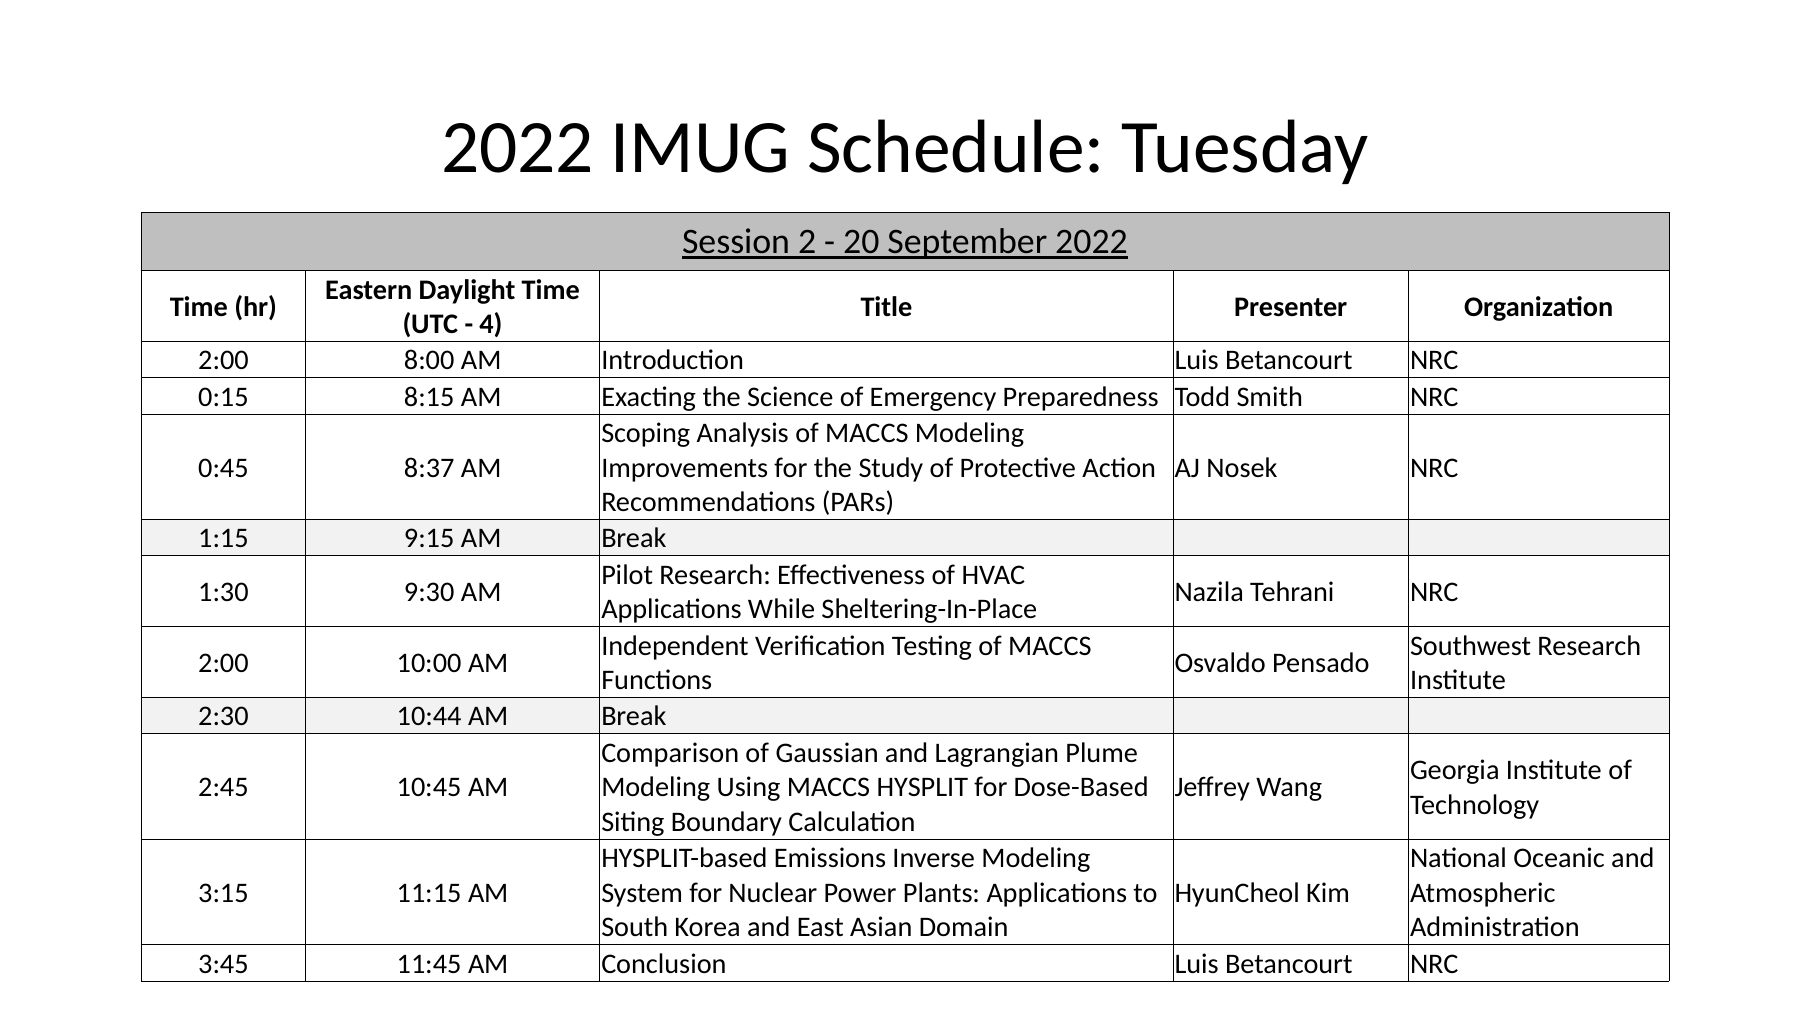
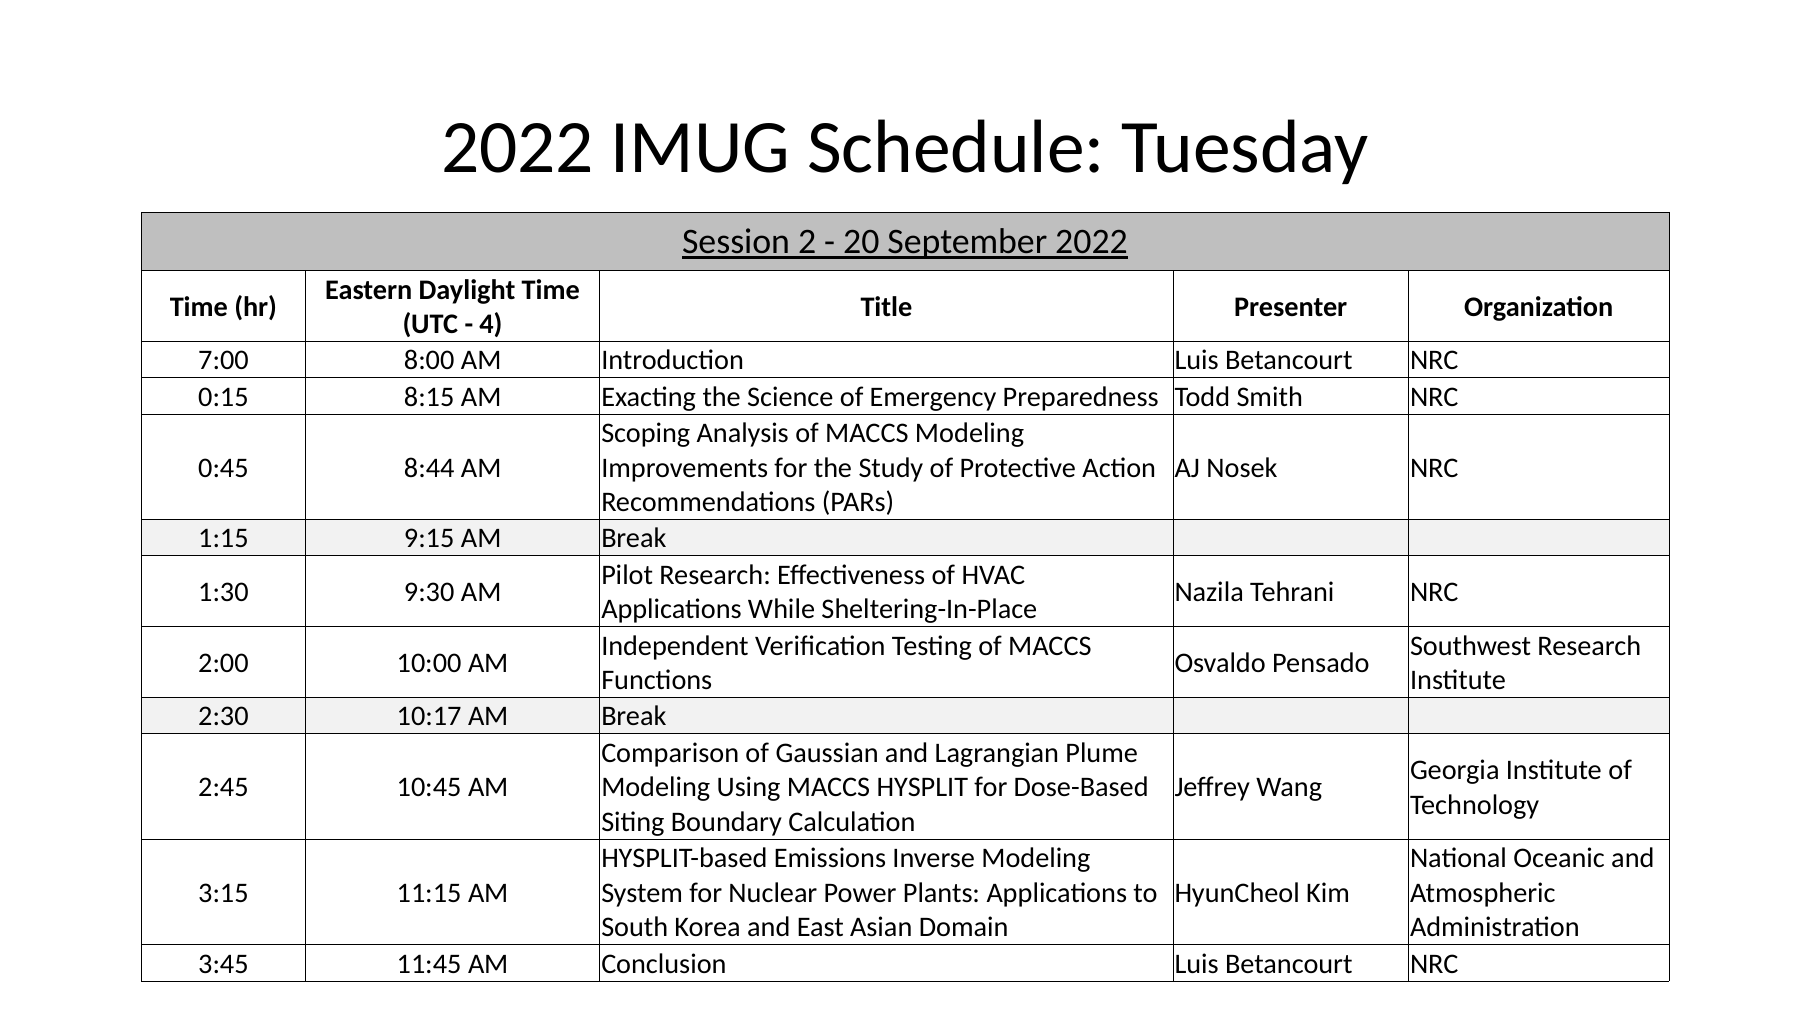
2:00 at (223, 361): 2:00 -> 7:00
8:37: 8:37 -> 8:44
10:44: 10:44 -> 10:17
